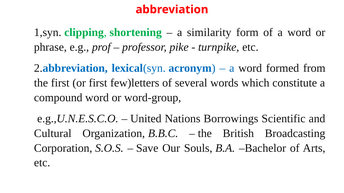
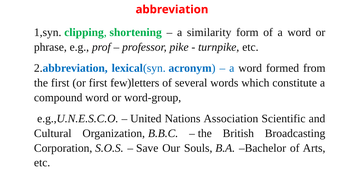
Borrowings: Borrowings -> Association
